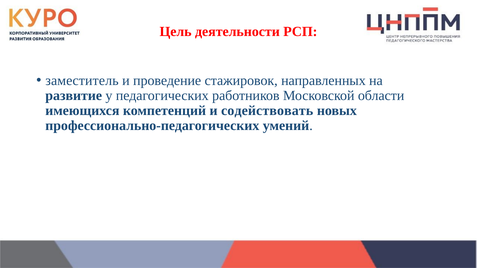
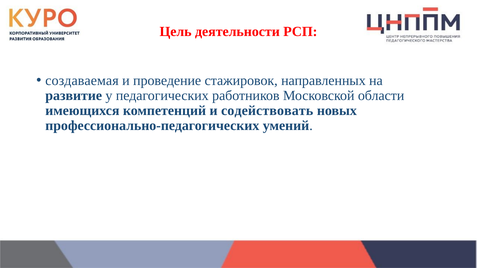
заместитель: заместитель -> создаваемая
